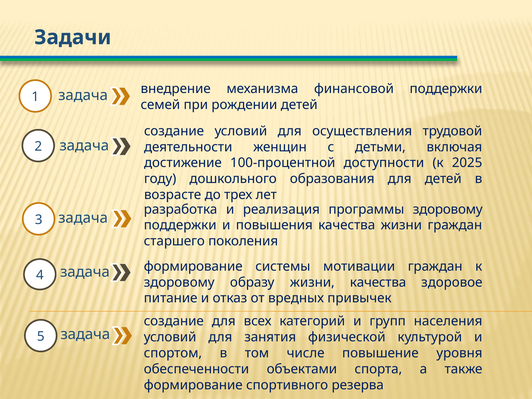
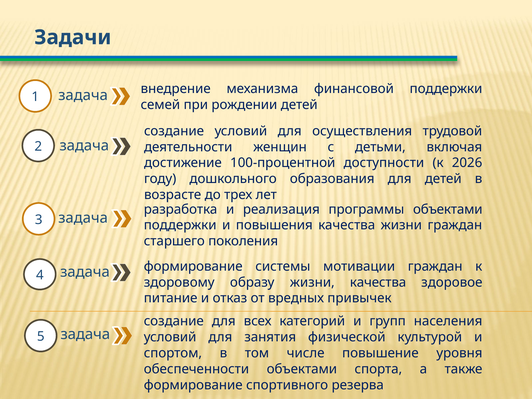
2025: 2025 -> 2026
программы здоровому: здоровому -> объектами
